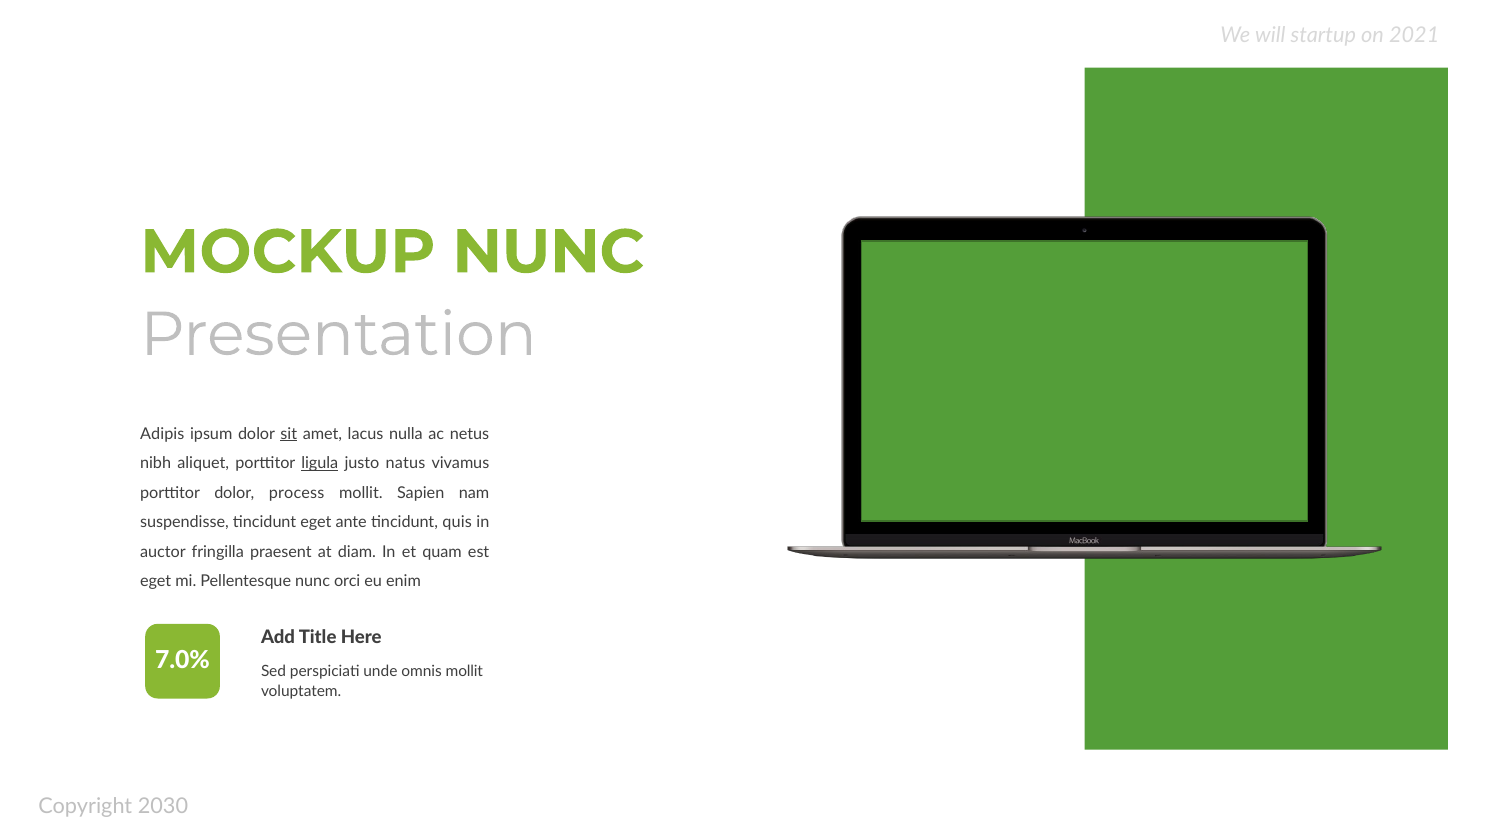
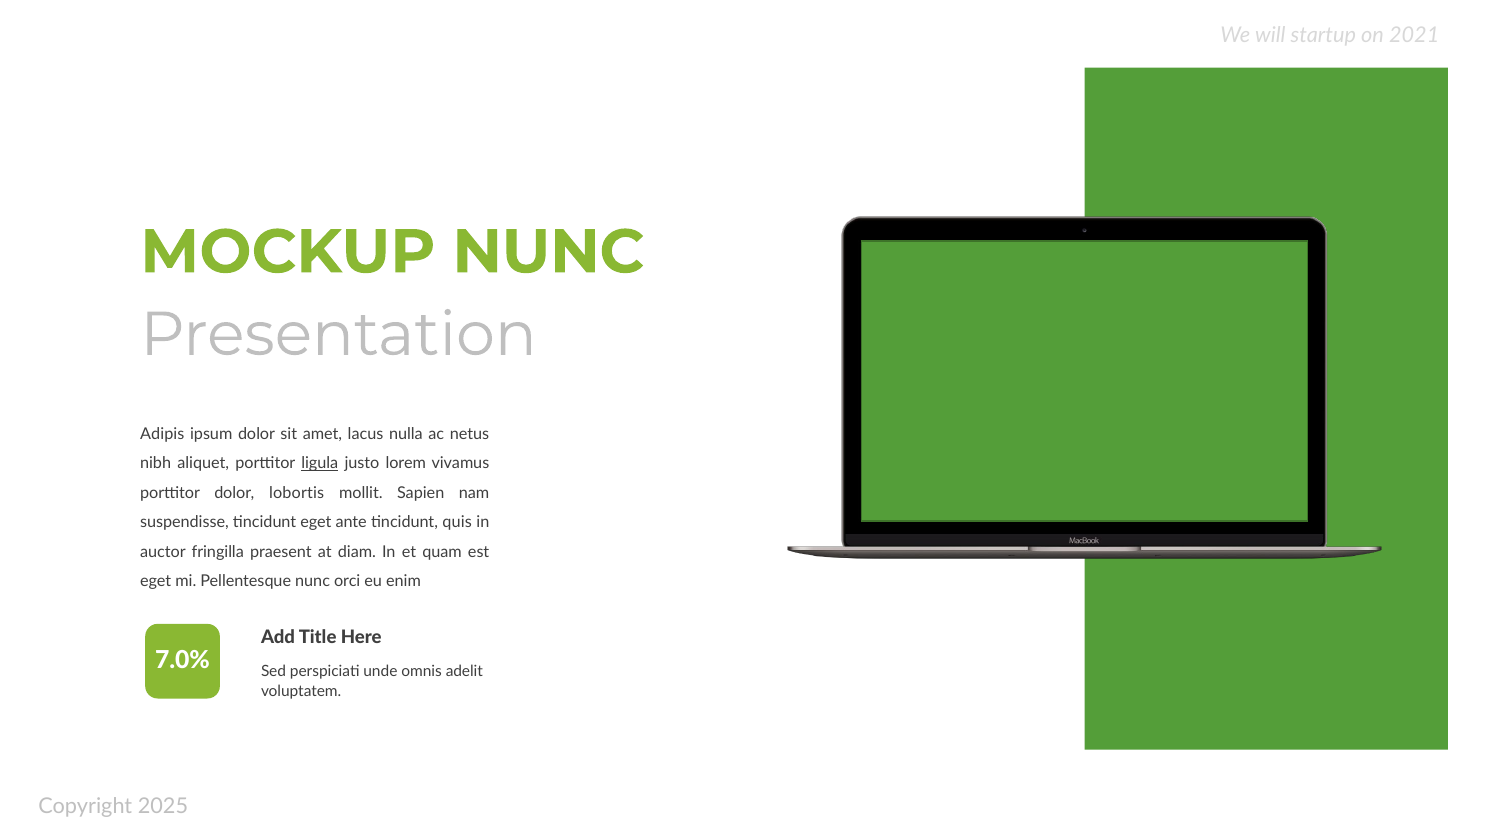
sit underline: present -> none
natus: natus -> lorem
process: process -> lobortis
omnis mollit: mollit -> adelit
2030: 2030 -> 2025
